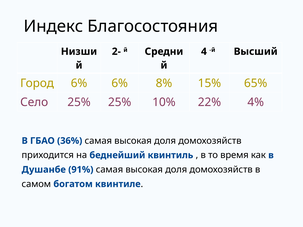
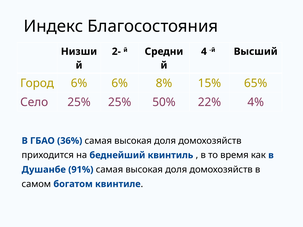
10%: 10% -> 50%
